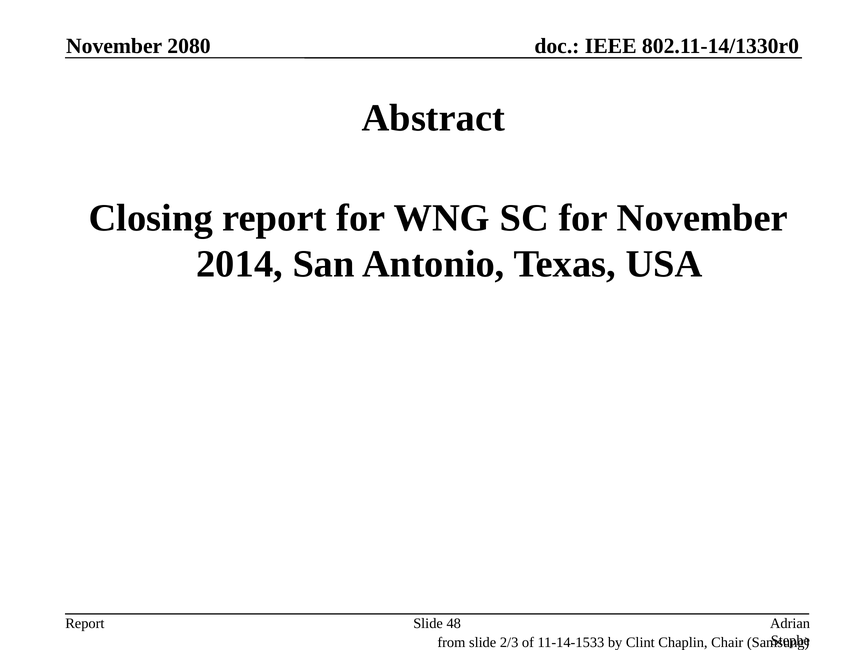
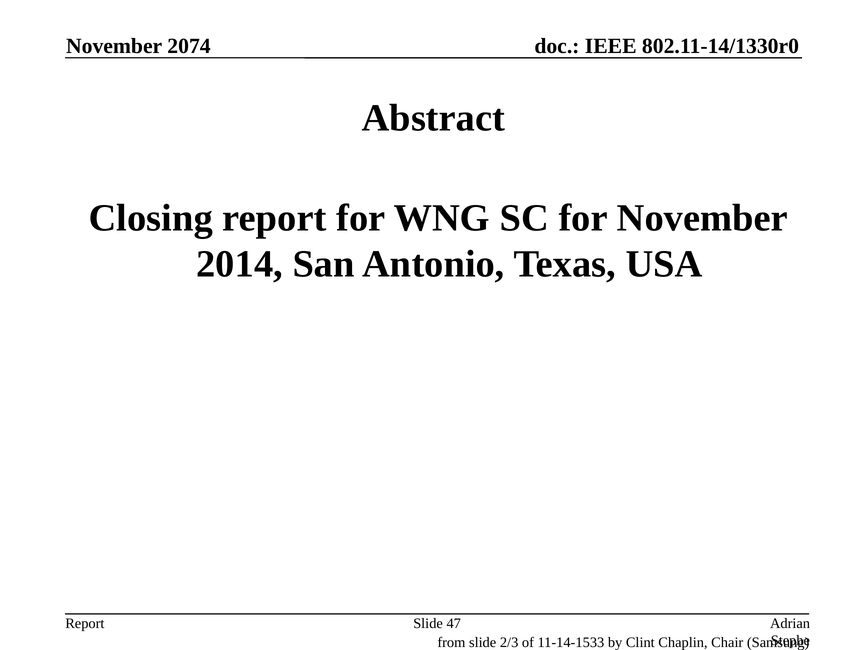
2080: 2080 -> 2074
48: 48 -> 47
